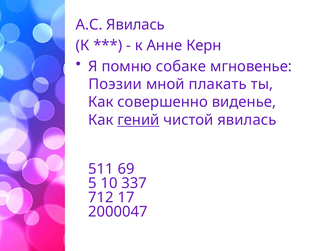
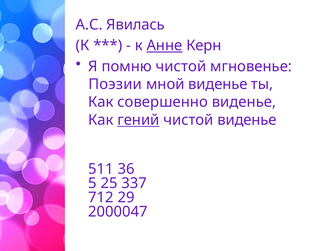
Анне underline: none -> present
помню собаке: собаке -> чистой
мной плакать: плакать -> виденье
чистой явилась: явилась -> виденье
69: 69 -> 36
10: 10 -> 25
17: 17 -> 29
